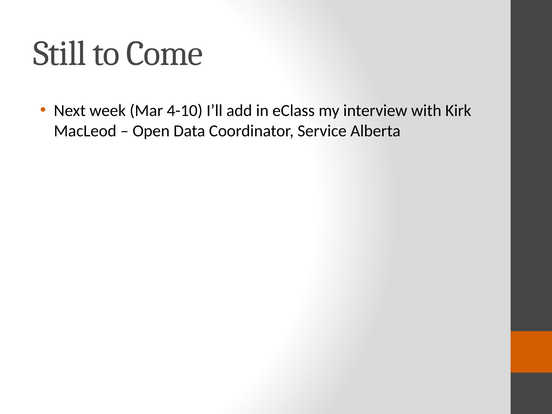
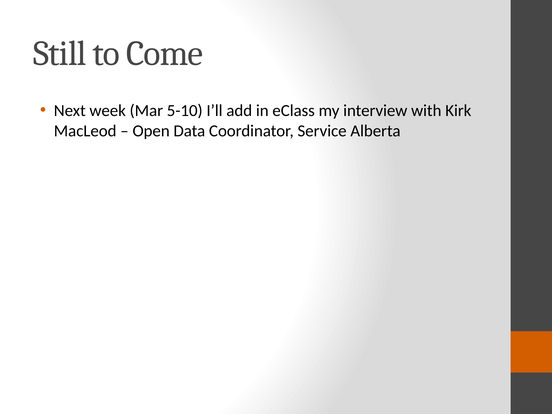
4-10: 4-10 -> 5-10
